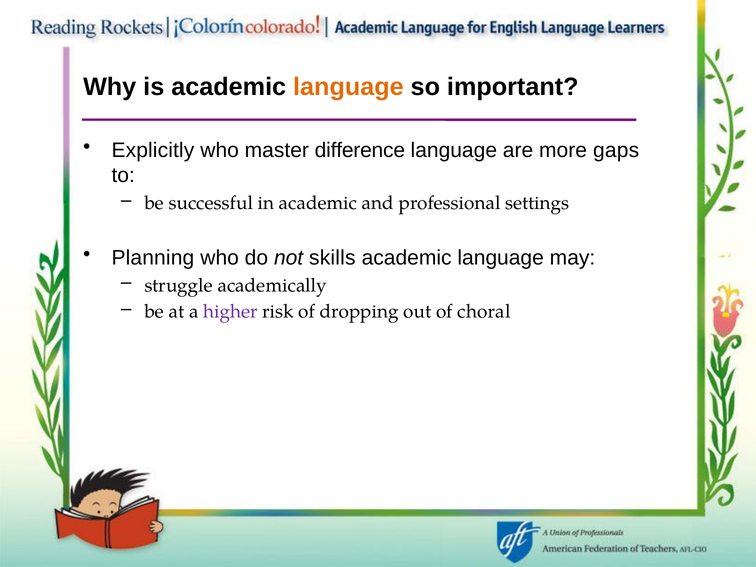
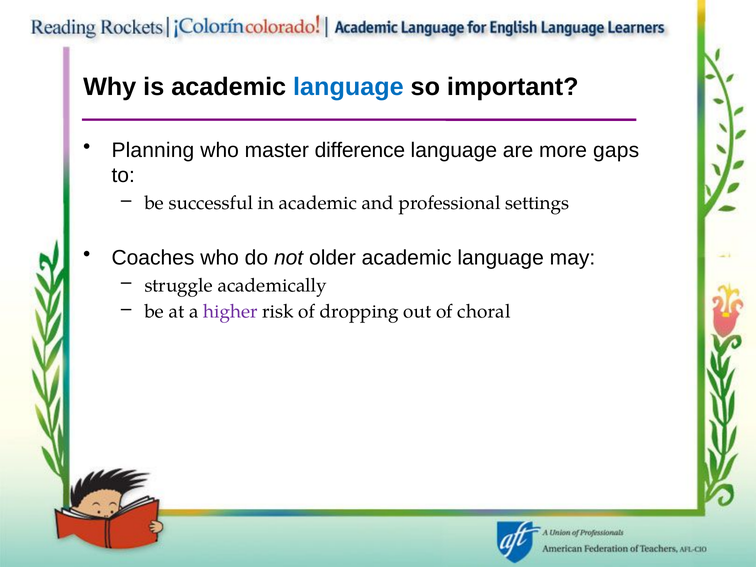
language at (348, 87) colour: orange -> blue
Explicitly: Explicitly -> Planning
Planning: Planning -> Coaches
skills: skills -> older
